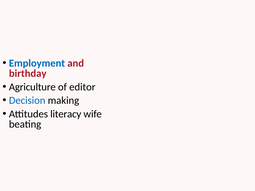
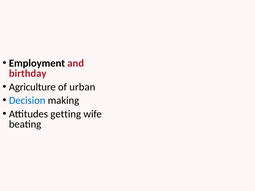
Employment colour: blue -> black
editor: editor -> urban
literacy: literacy -> getting
